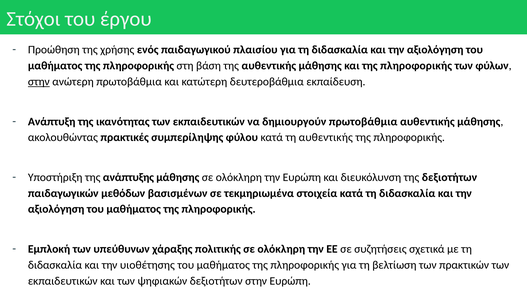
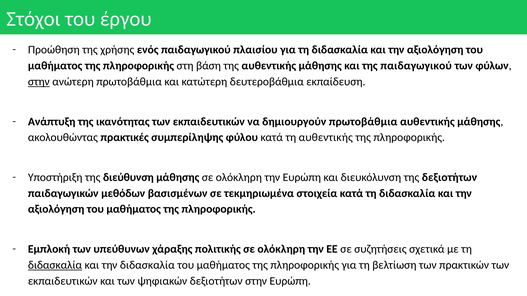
και της πληροφορικής: πληροφορικής -> παιδαγωγικού
ανάπτυξης: ανάπτυξης -> διεύθυνση
διδασκαλία at (55, 265) underline: none -> present
την υιοθέτησης: υιοθέτησης -> διδασκαλία
